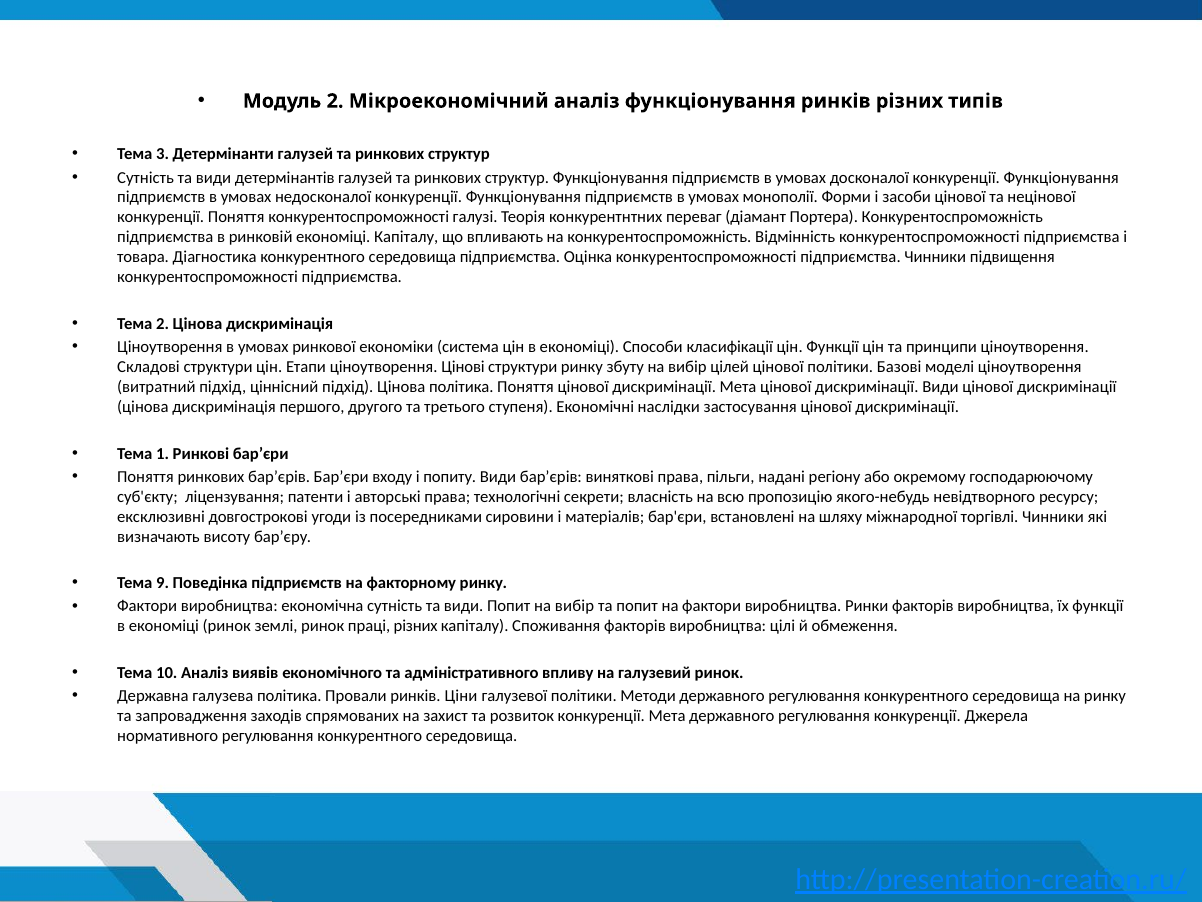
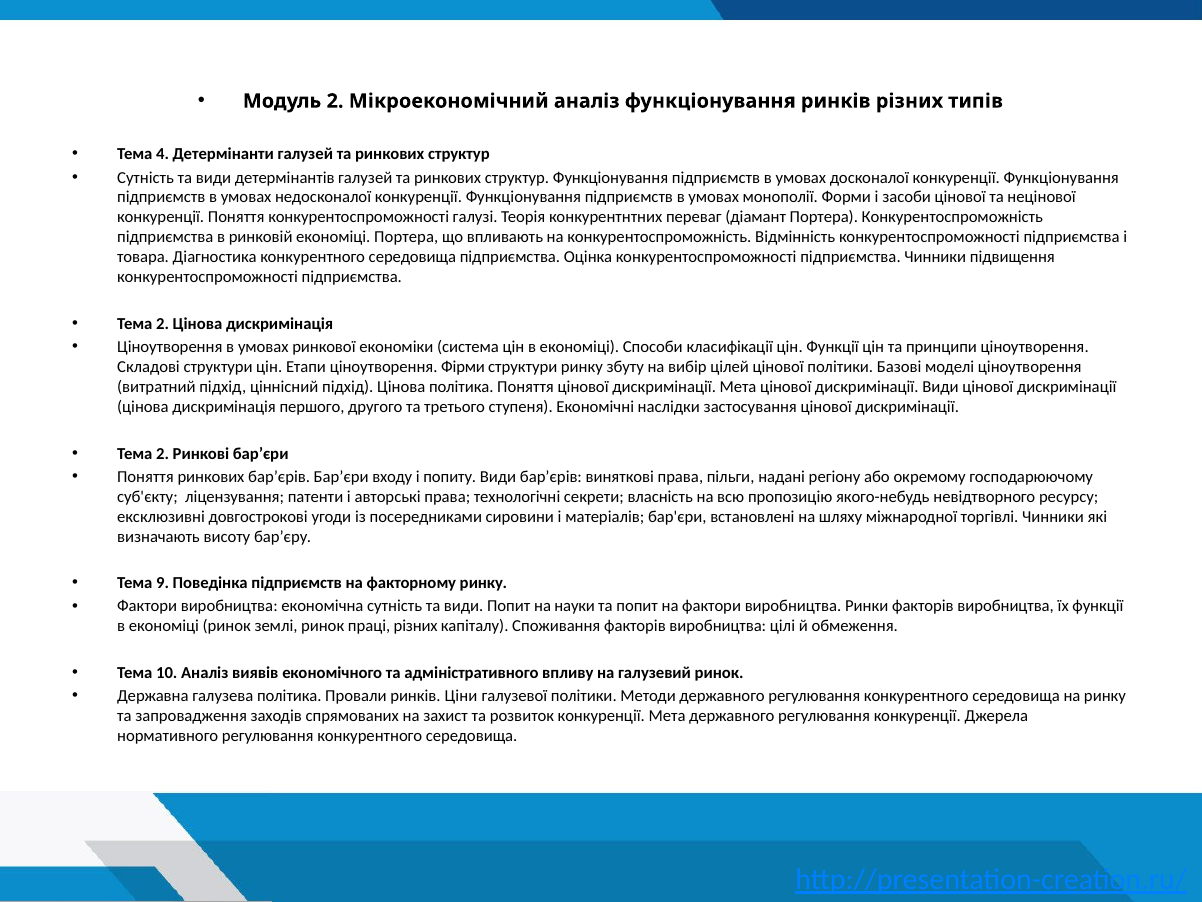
3: 3 -> 4
економіці Капіталу: Капіталу -> Портера
Цінові: Цінові -> Фірми
1 at (163, 453): 1 -> 2
Попит на вибір: вибір -> науки
